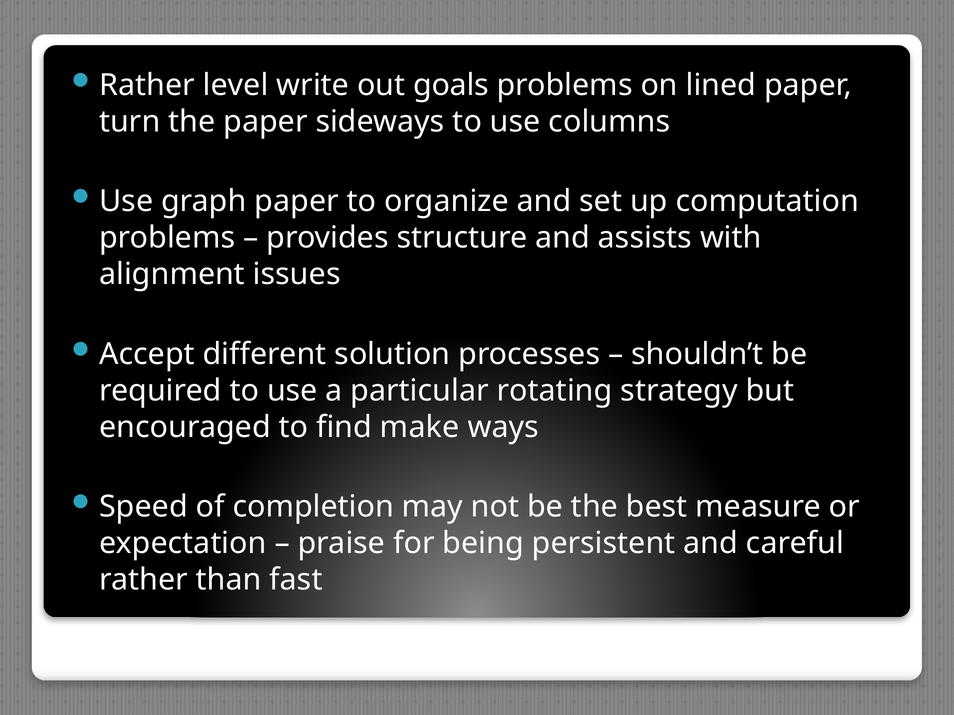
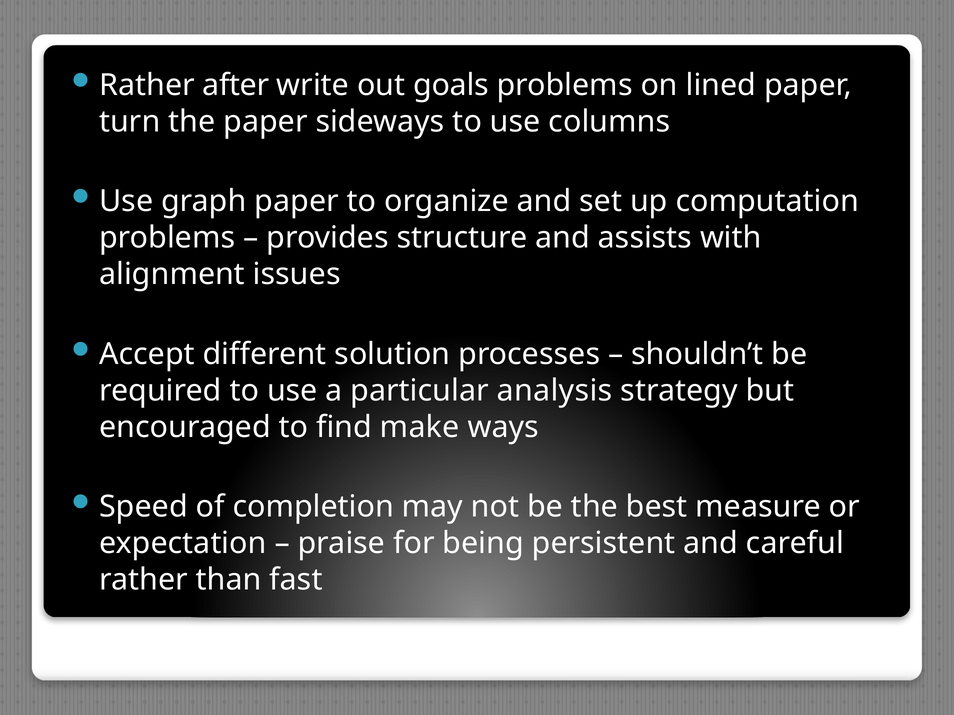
level: level -> after
rotating: rotating -> analysis
